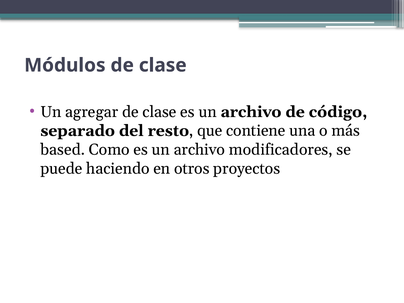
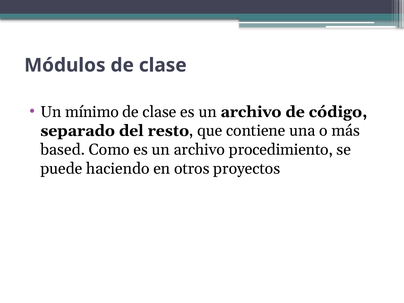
agregar: agregar -> mínimo
modificadores: modificadores -> procedimiento
